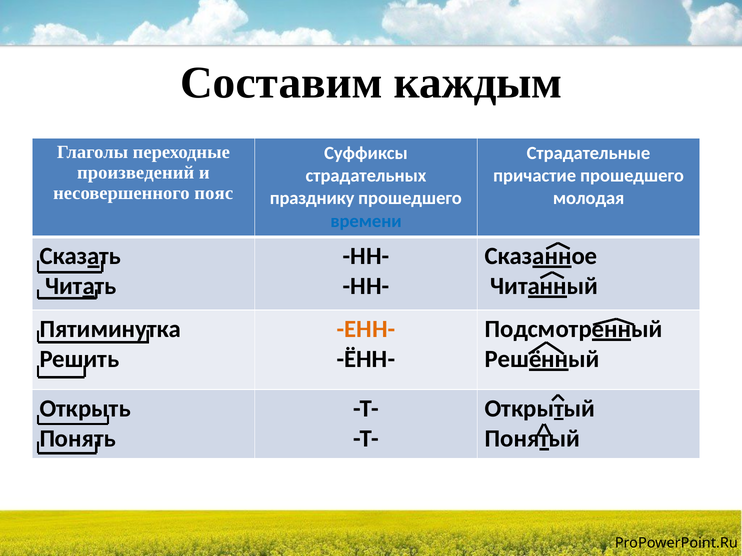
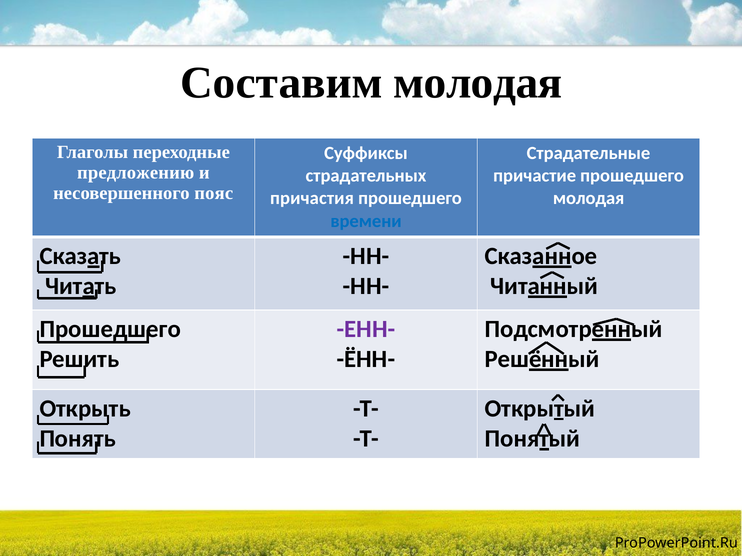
Составим каждым: каждым -> молодая
произведений: произведений -> предложению
празднику: празднику -> причастия
Пятиминутка at (110, 329): Пятиминутка -> Прошедшего
ЕНН- colour: orange -> purple
